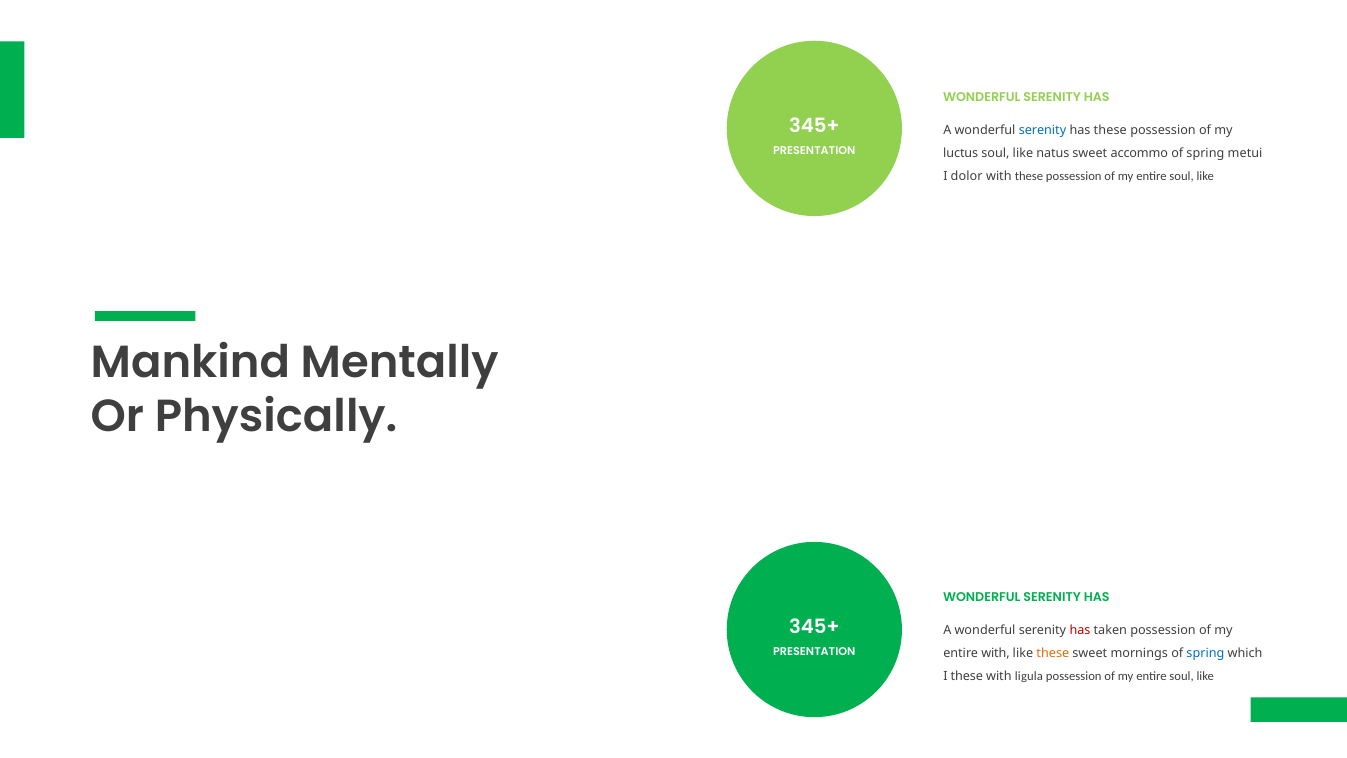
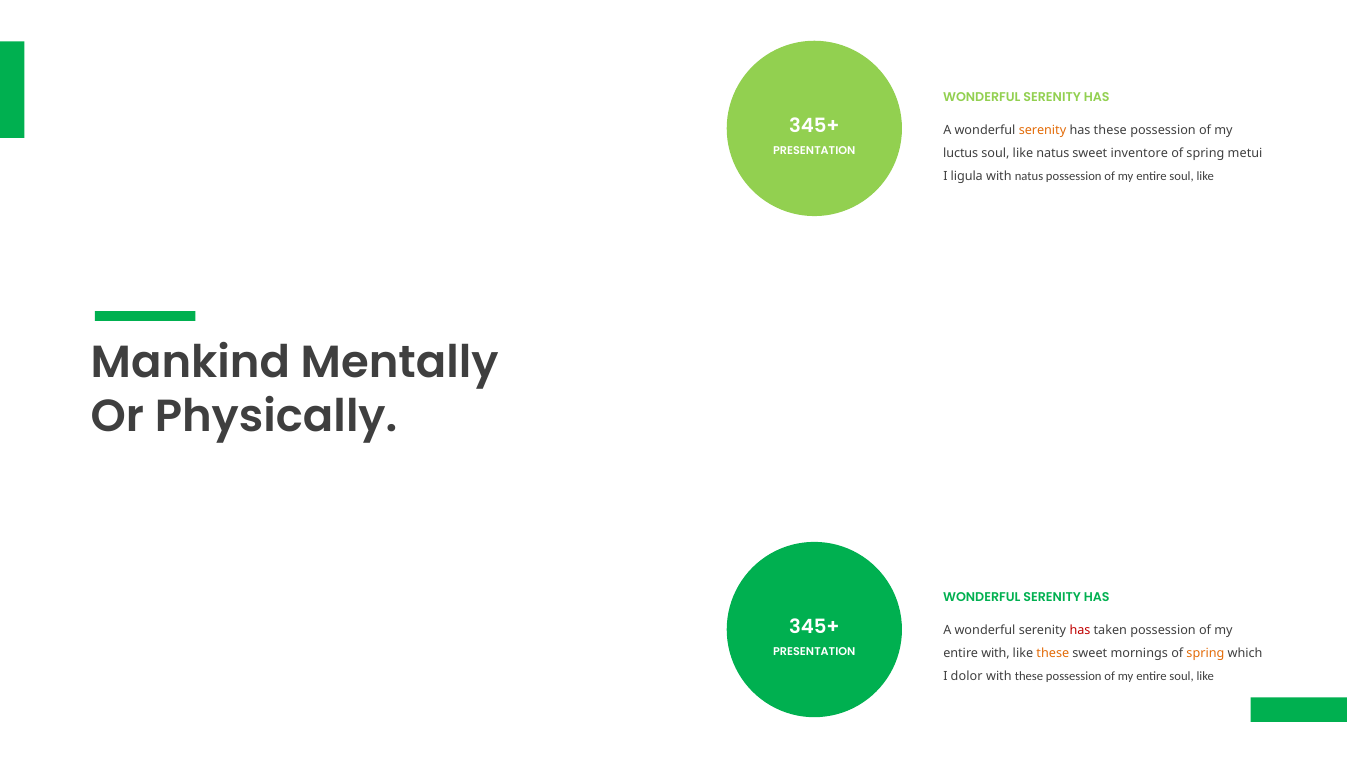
serenity at (1042, 131) colour: blue -> orange
accommo: accommo -> inventore
dolor: dolor -> ligula
with these: these -> natus
spring at (1205, 653) colour: blue -> orange
I these: these -> dolor
with ligula: ligula -> these
